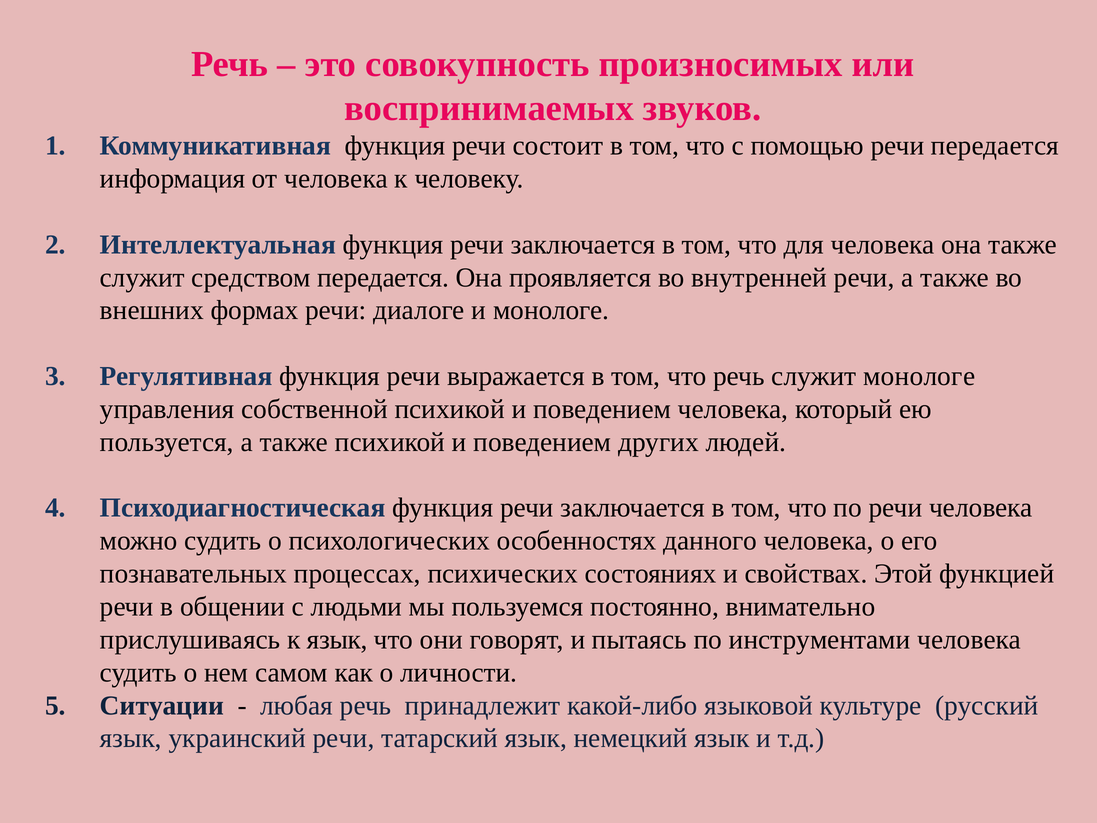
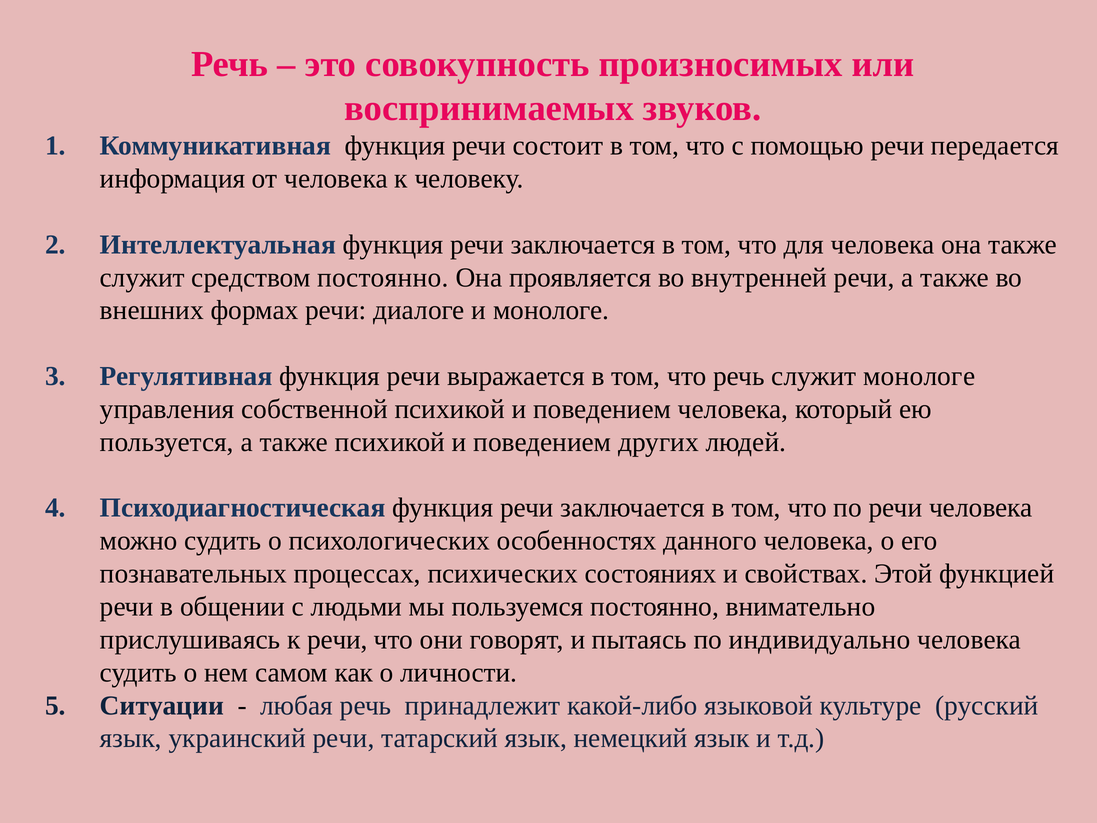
средством передается: передается -> постоянно
к язык: язык -> речи
инструментами: инструментами -> индивидуально
